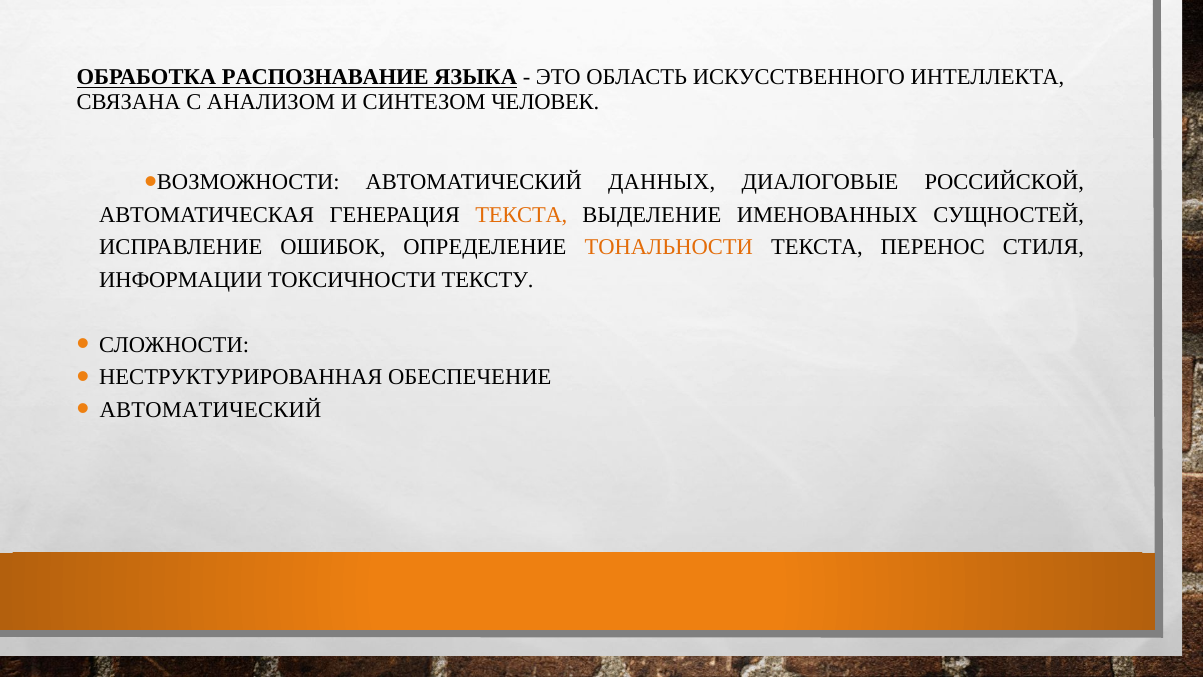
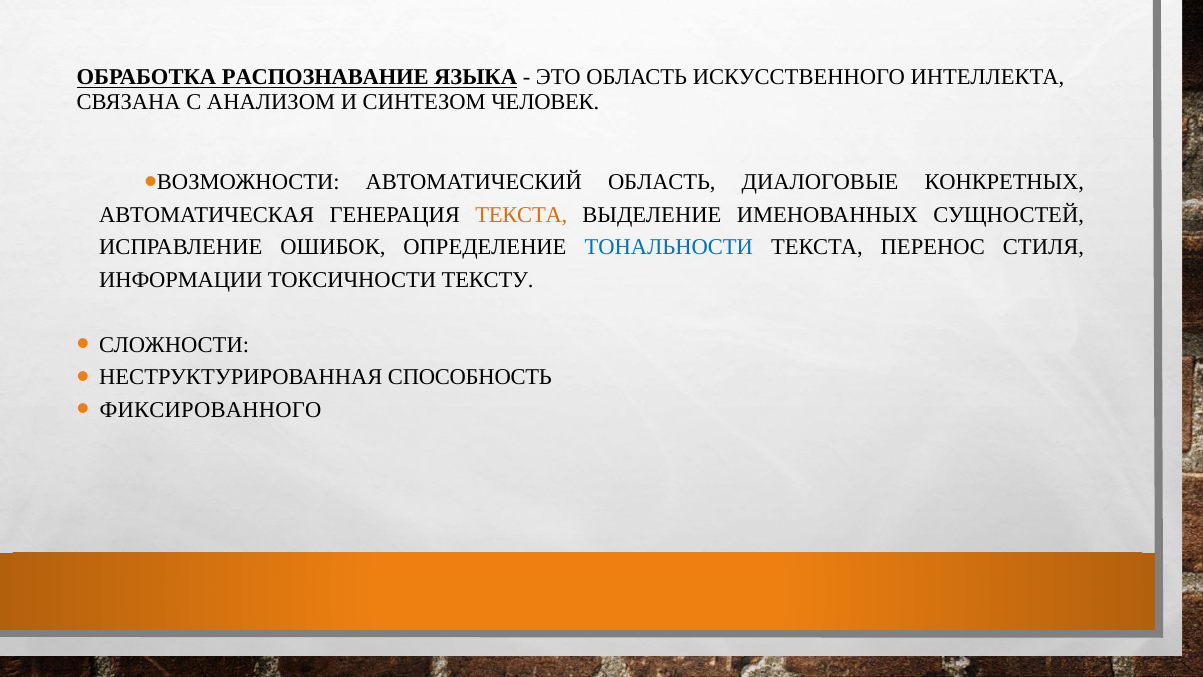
АВТОМАТИЧЕСКИЙ ДАННЫХ: ДАННЫХ -> ОБЛАСТЬ
РОССИЙСКОЙ: РОССИЙСКОЙ -> КОНКРЕТНЫХ
ТОНАЛЬНОСТИ colour: orange -> blue
ОБЕСПЕЧЕНИЕ: ОБЕСПЕЧЕНИЕ -> СПОСОБНОСТЬ
АВТОМАТИЧЕСКИЙ at (211, 410): АВТОМАТИЧЕСКИЙ -> ФИКСИРОВАННОГО
